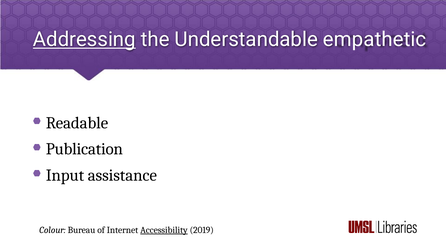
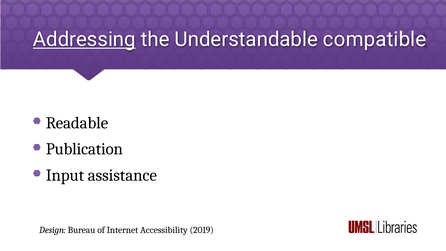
empathetic: empathetic -> compatible
Colour: Colour -> Design
Accessibility underline: present -> none
